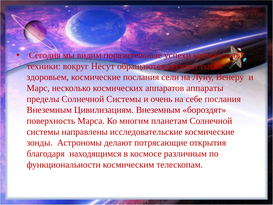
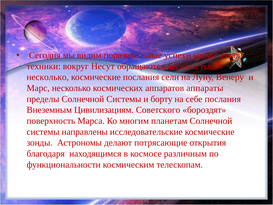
здоровьем at (48, 77): здоровьем -> несколько
очень: очень -> борту
Цивилизациям Внеземным: Внеземным -> Советского
